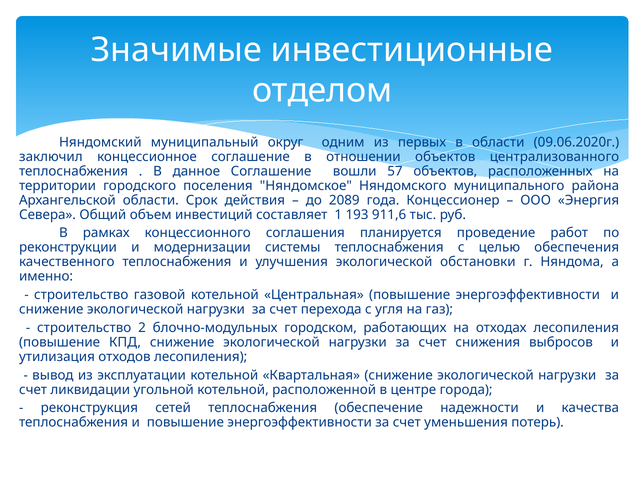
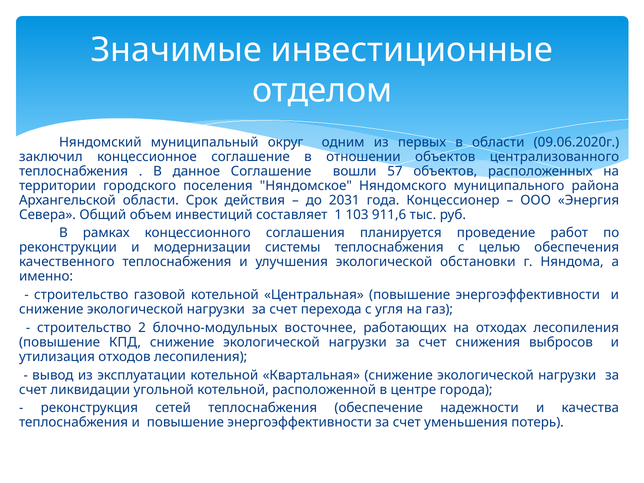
2089: 2089 -> 2031
193: 193 -> 103
городском: городском -> восточнее
